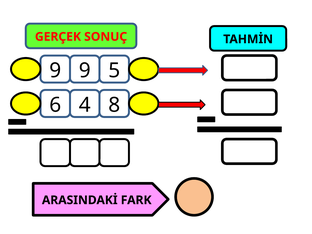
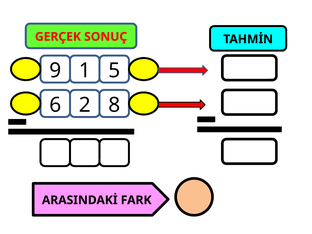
9 9: 9 -> 1
4: 4 -> 2
